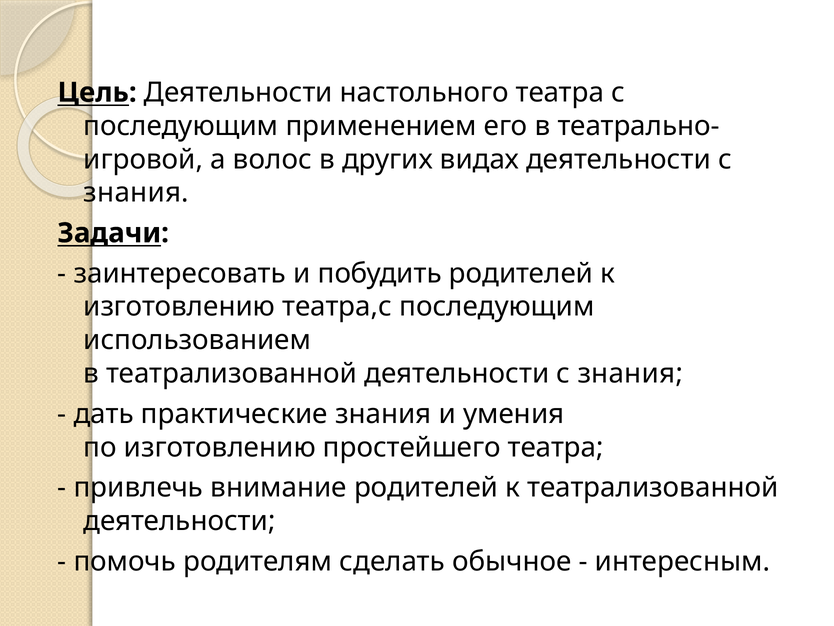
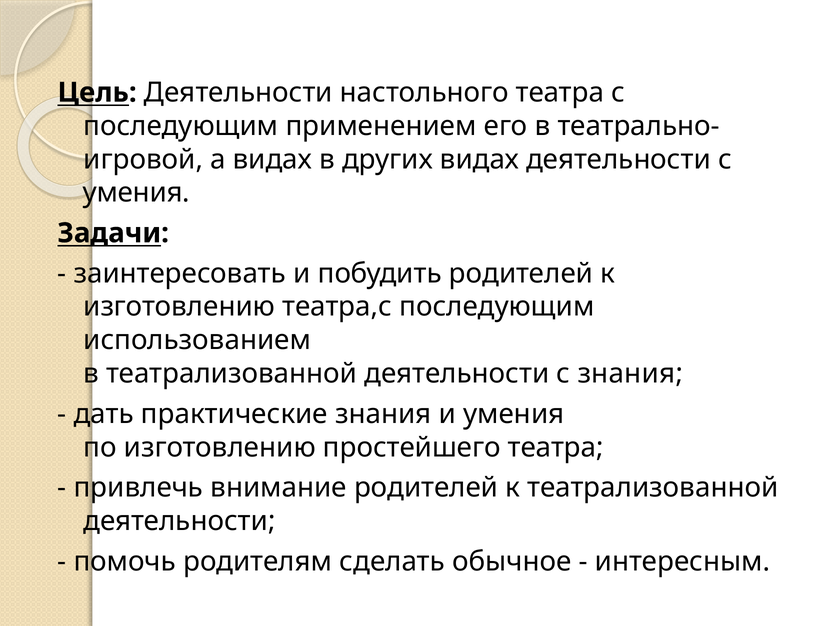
а волос: волос -> видах
знания at (136, 193): знания -> умения
